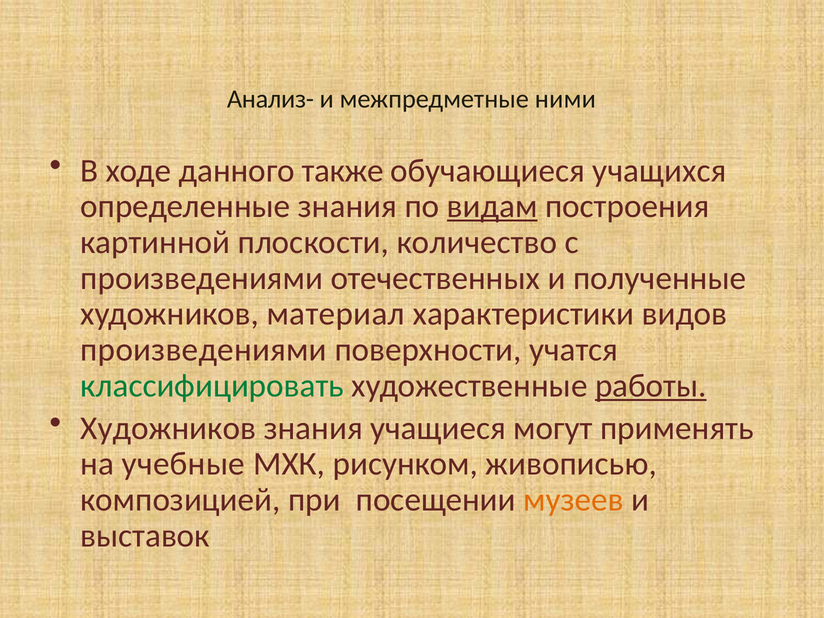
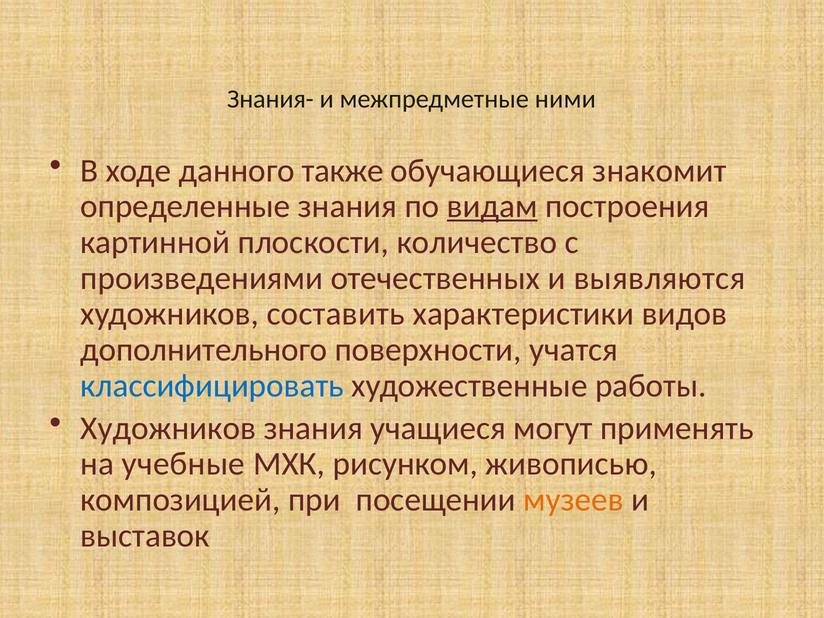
Анализ-: Анализ- -> Знания-
учащихся: учащихся -> знакомит
полученные: полученные -> выявляются
материал: материал -> составить
произведениями at (204, 350): произведениями -> дополнительного
классифицировать colour: green -> blue
работы underline: present -> none
